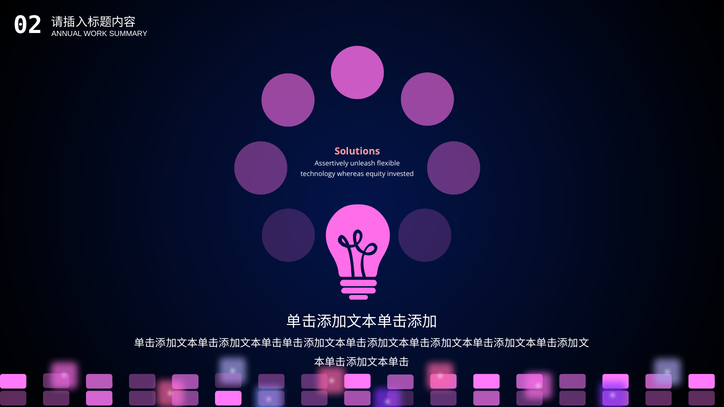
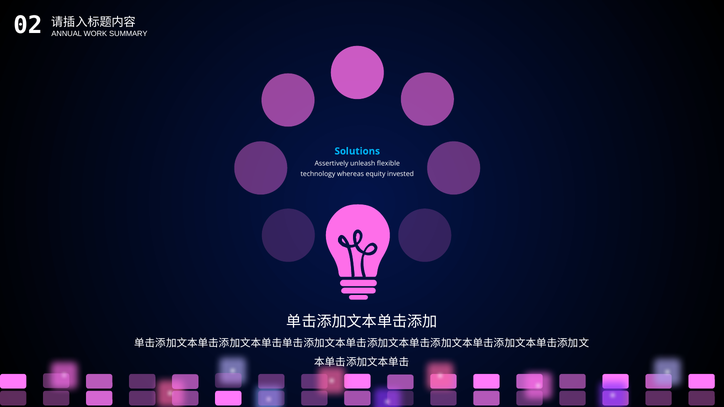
Solutions colour: pink -> light blue
